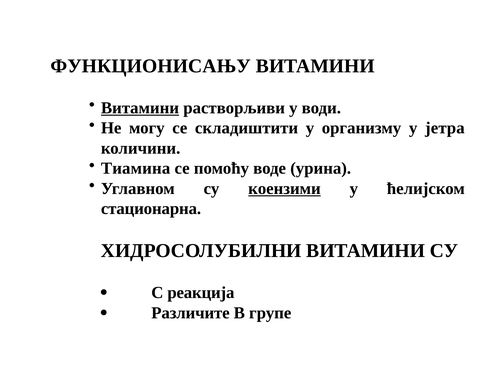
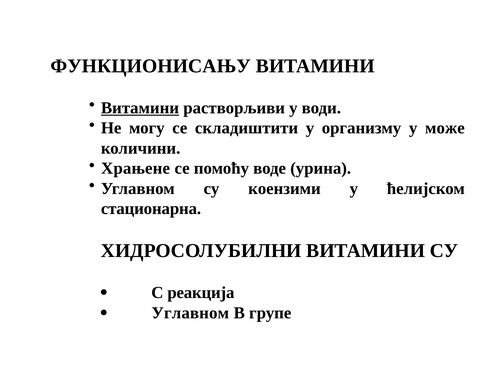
јетра: јетра -> може
Тиамина: Тиамина -> Храњене
коензими underline: present -> none
Различите at (190, 313): Различите -> Углавном
